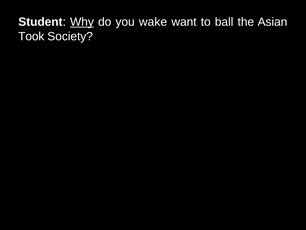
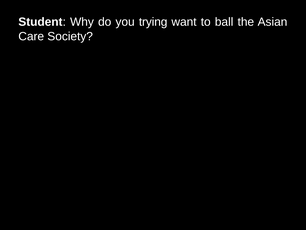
Why underline: present -> none
wake: wake -> trying
Took: Took -> Care
